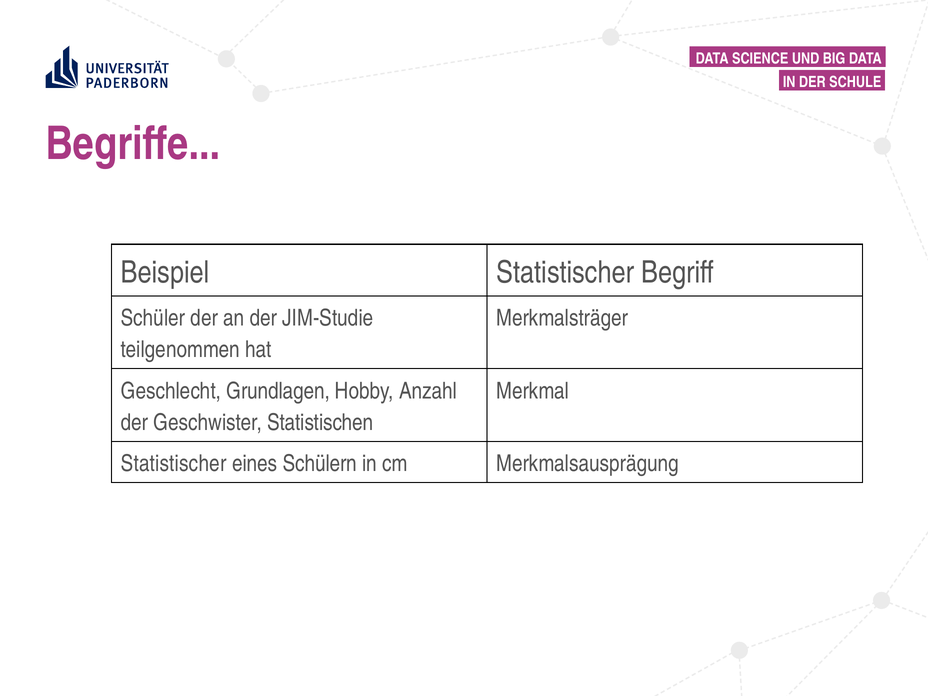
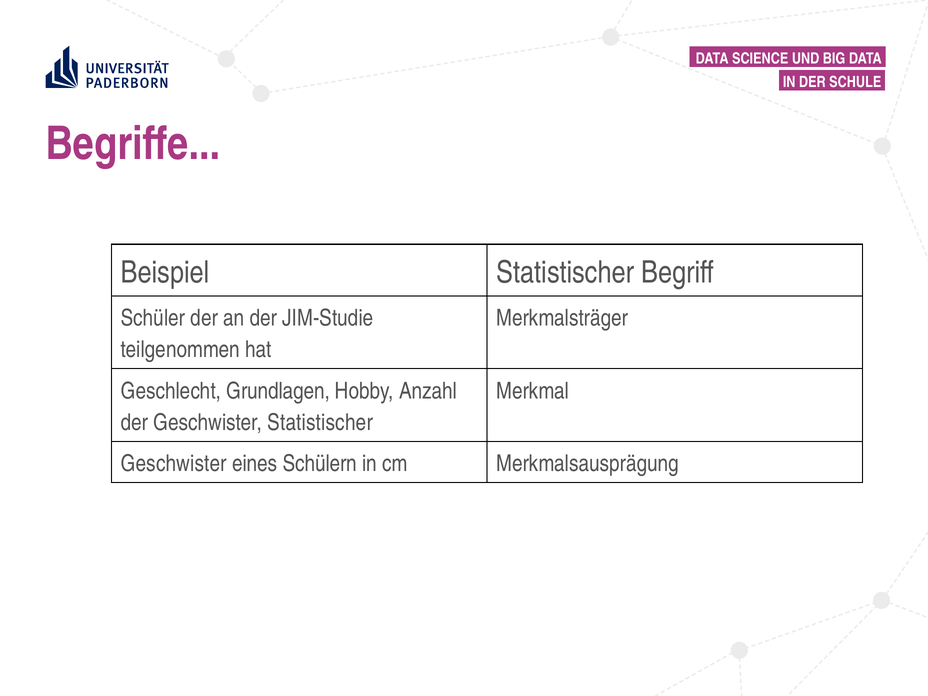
Geschwister Statistischen: Statistischen -> Statistischer
Statistischer at (174, 464): Statistischer -> Geschwister
